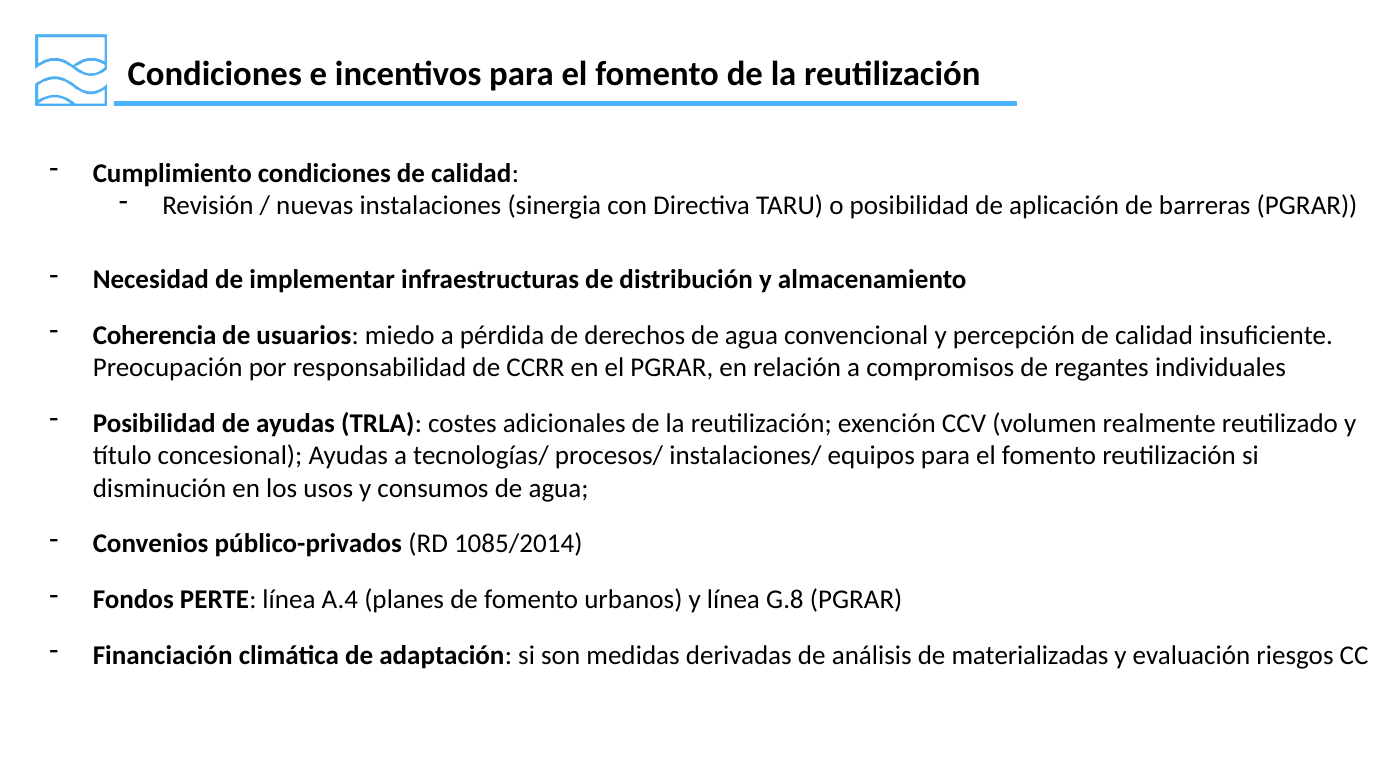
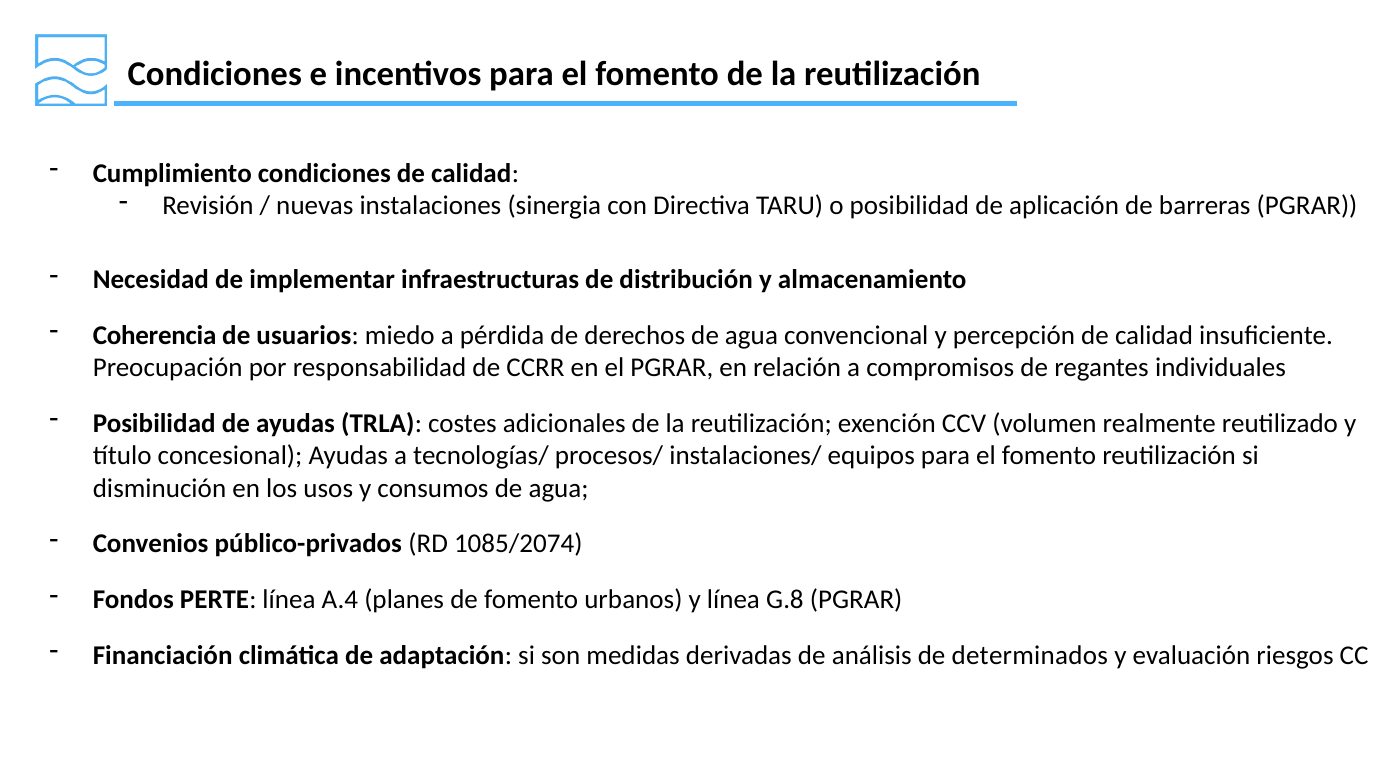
1085/2014: 1085/2014 -> 1085/2074
materializadas: materializadas -> determinados
